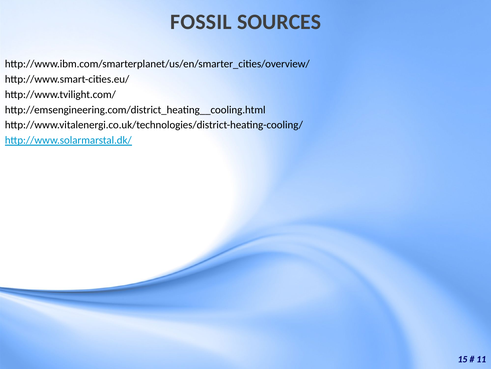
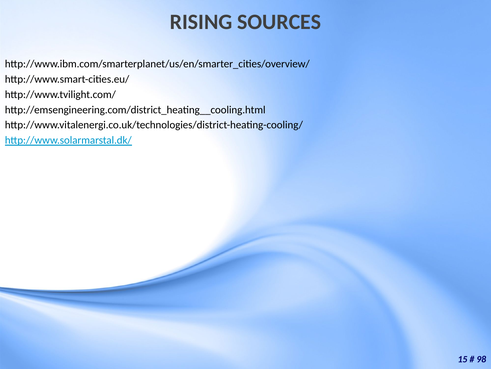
FOSSIL: FOSSIL -> RISING
11: 11 -> 98
